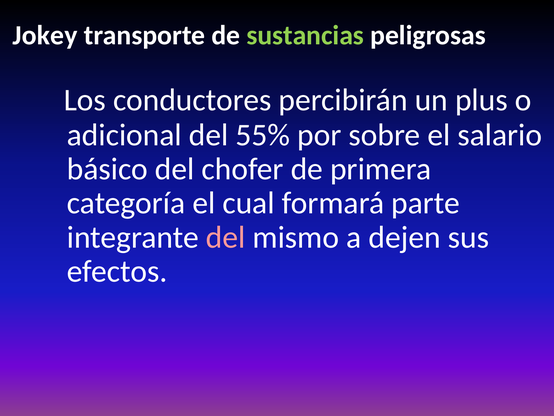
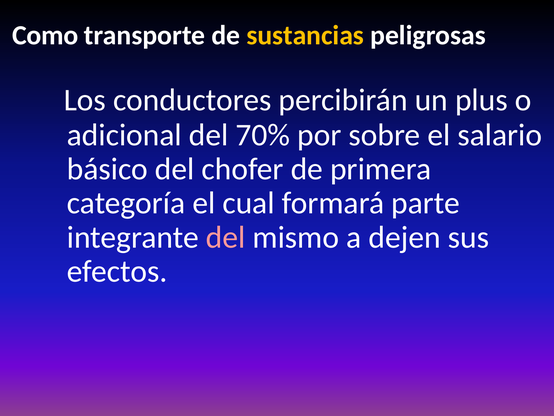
Jokey: Jokey -> Como
sustancias colour: light green -> yellow
55%: 55% -> 70%
